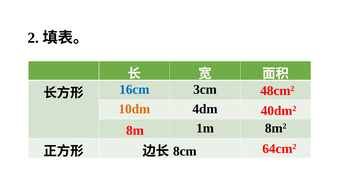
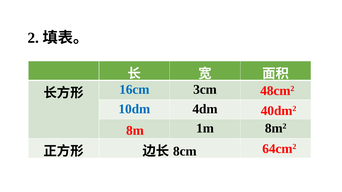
10dm colour: orange -> blue
